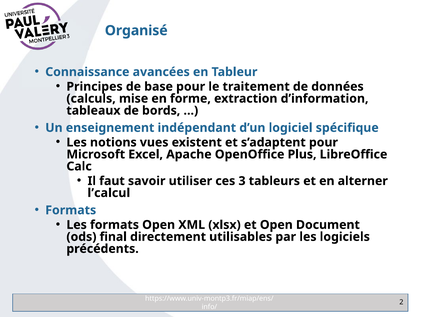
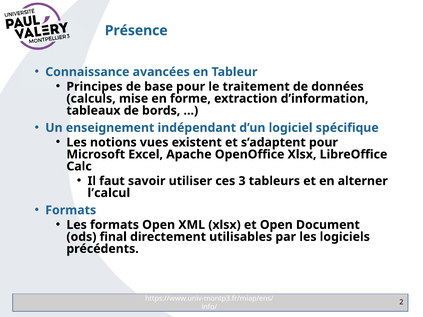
Organisé: Organisé -> Présence
OpenOffice Plus: Plus -> Xlsx
